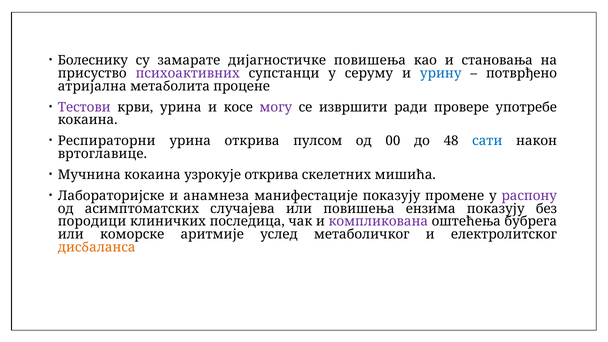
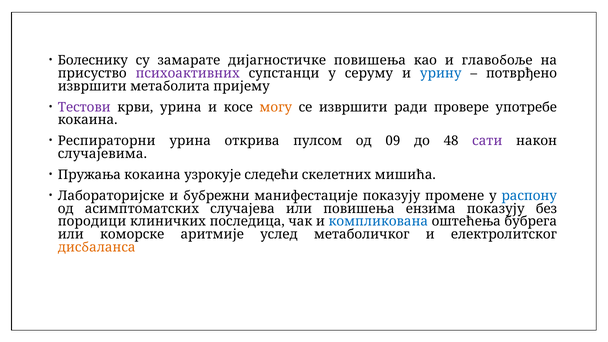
становања: становања -> главобоље
атријална at (92, 86): атријална -> извршити
процене: процене -> пријему
могу colour: purple -> orange
00: 00 -> 09
сати colour: blue -> purple
вртоглавице: вртоглавице -> случајевима
Мучнина: Мучнина -> Пружања
узрокује открива: открива -> следећи
анамнеза: анамнеза -> бубрежни
распону colour: purple -> blue
компликована colour: purple -> blue
